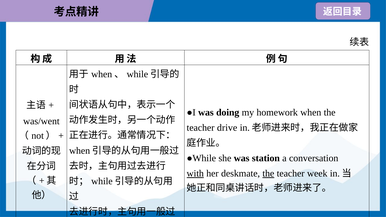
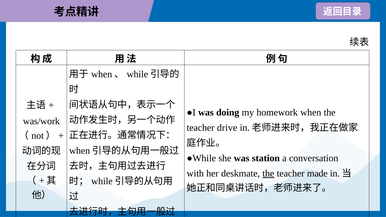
was/went: was/went -> was/work
with underline: present -> none
week: week -> made
